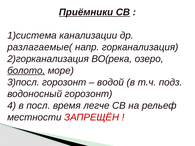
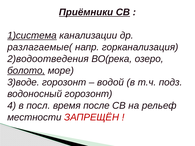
1)система underline: none -> present
2)горканализация: 2)горканализация -> 2)водоотведения
3)посл: 3)посл -> 3)воде
легче: легче -> после
